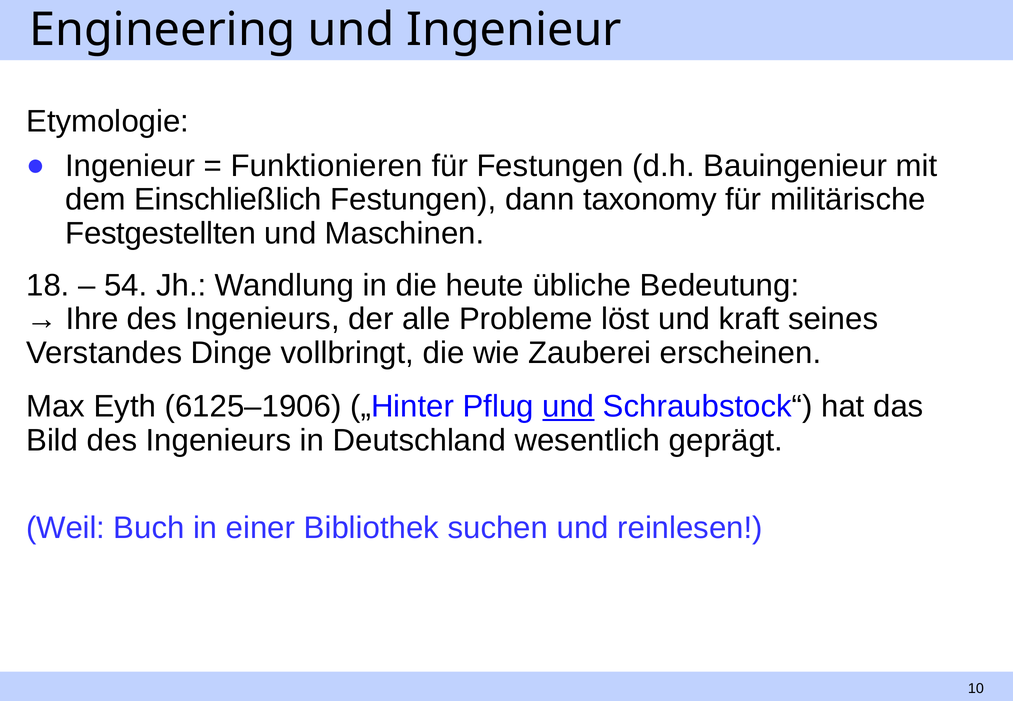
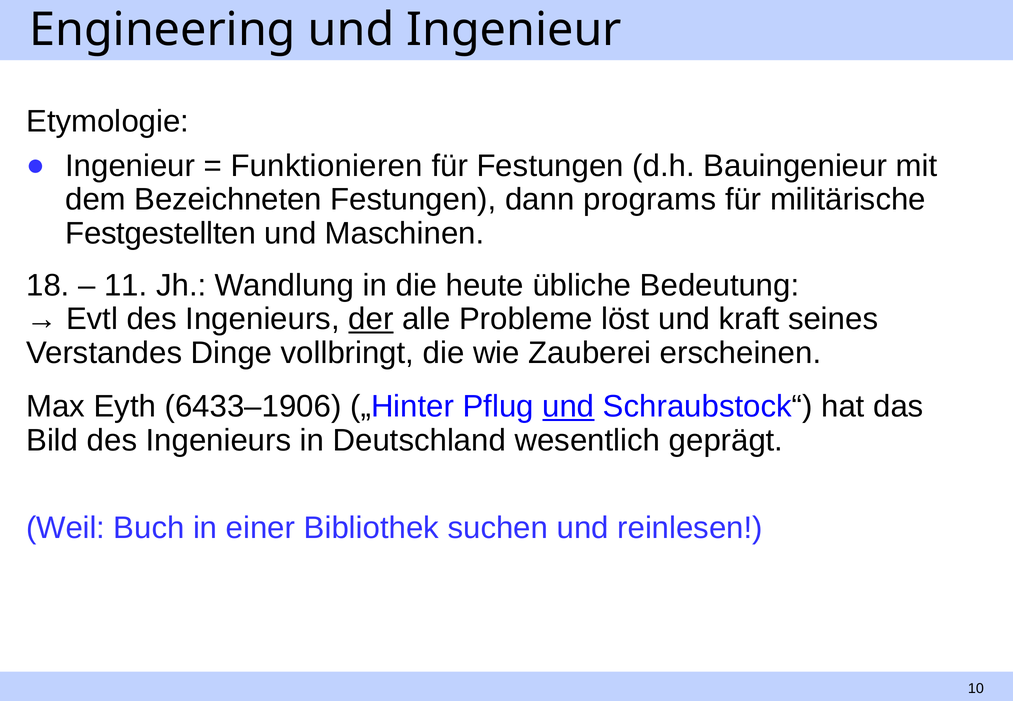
Einschließlich: Einschließlich -> Bezeichneten
taxonomy: taxonomy -> programs
54: 54 -> 11
Ihre: Ihre -> Evtl
der underline: none -> present
6125–1906: 6125–1906 -> 6433–1906
